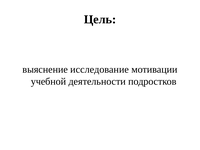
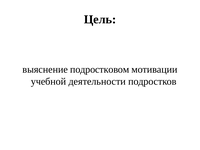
исследование: исследование -> подростковом
